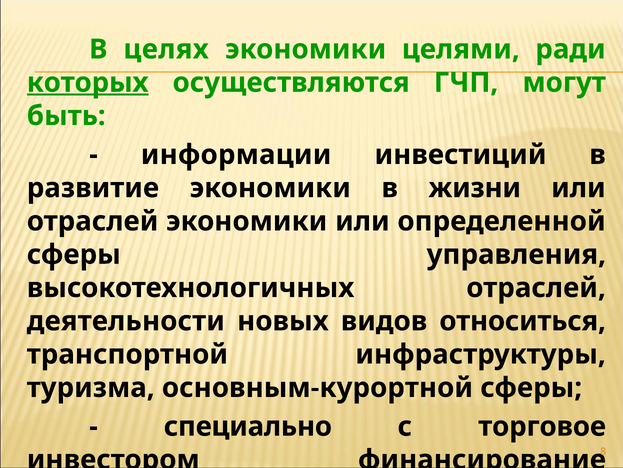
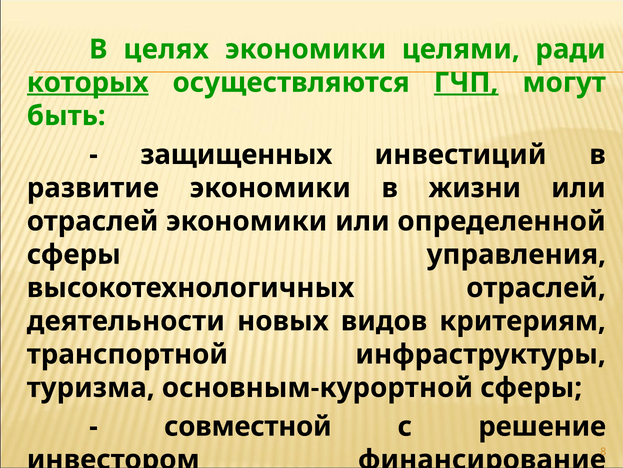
ГЧП underline: none -> present
информации: информации -> защищенных
относиться: относиться -> критериям
специально: специально -> совместной
торговое: торговое -> решение
